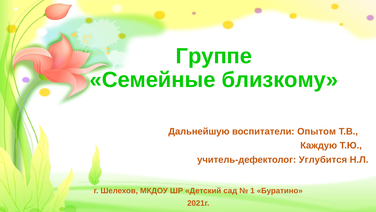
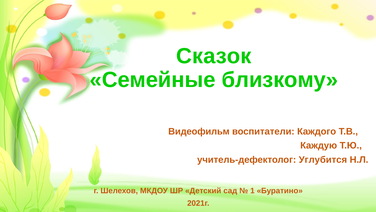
Группе: Группе -> Сказок
Дальнейшую: Дальнейшую -> Видеофильм
Опытом: Опытом -> Каждого
